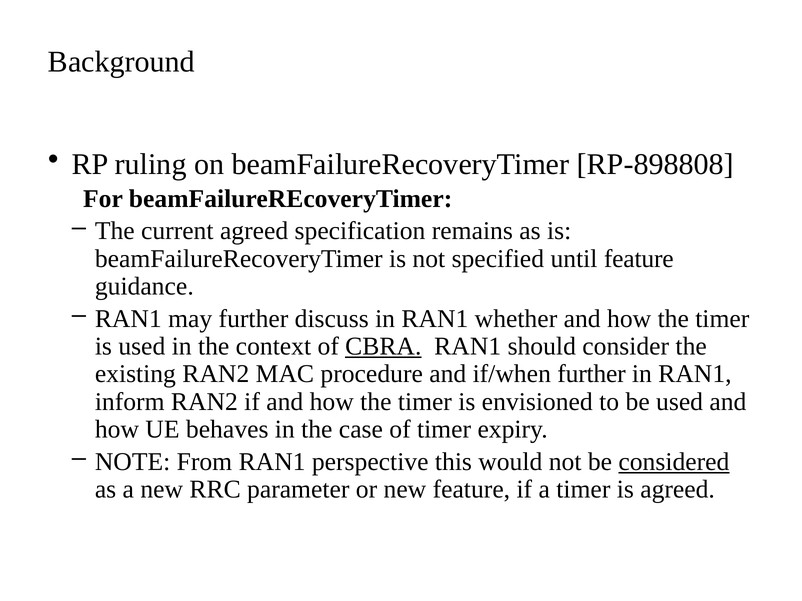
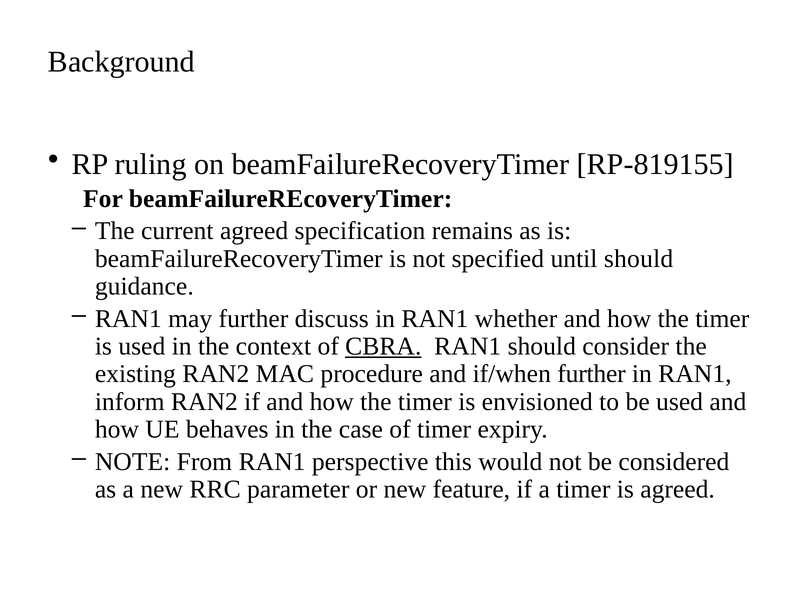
RP-898808: RP-898808 -> RP-819155
until feature: feature -> should
considered underline: present -> none
